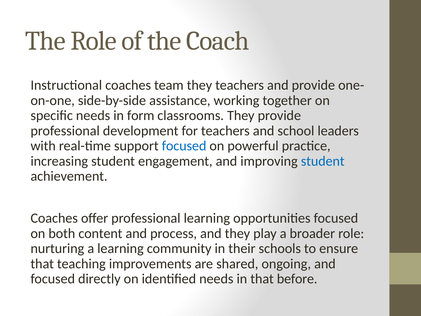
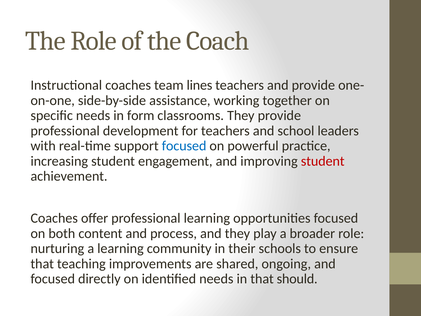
team they: they -> lines
student at (323, 161) colour: blue -> red
before: before -> should
